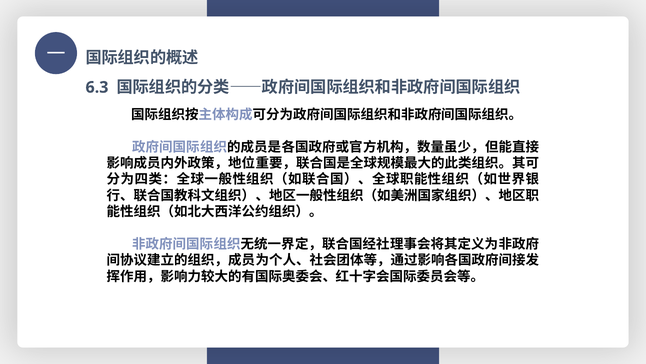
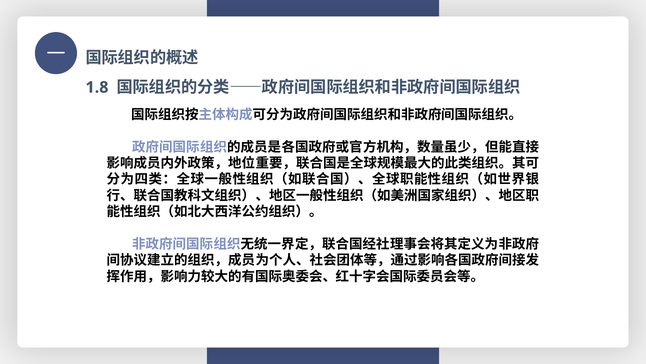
6.3: 6.3 -> 1.8
